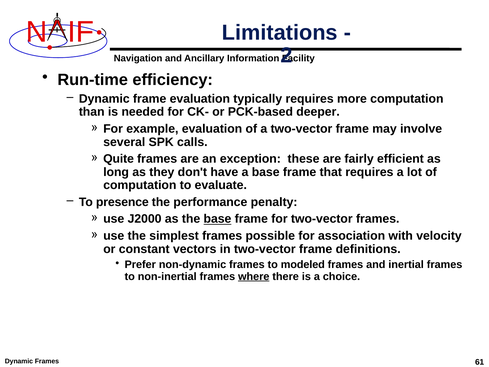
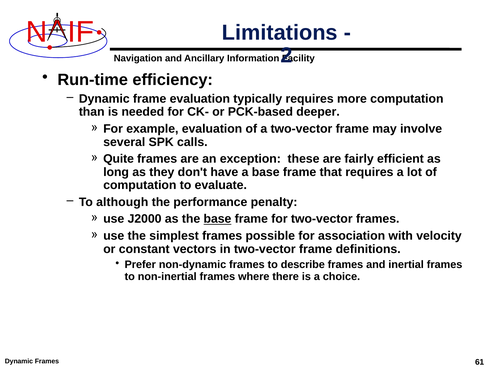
presence: presence -> although
modeled: modeled -> describe
where underline: present -> none
